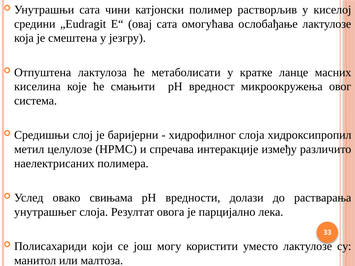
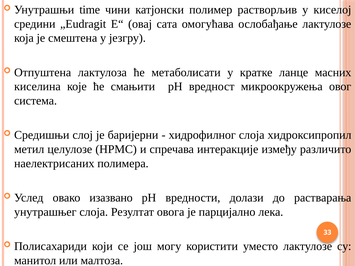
Унутрашњи сата: сата -> time
свињама: свињама -> изазвано
